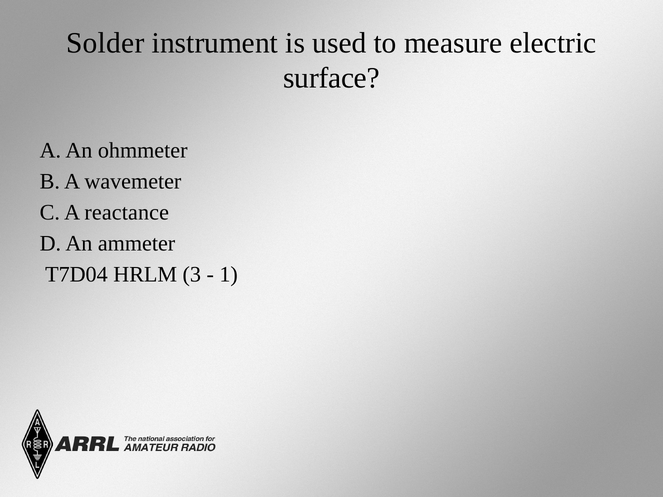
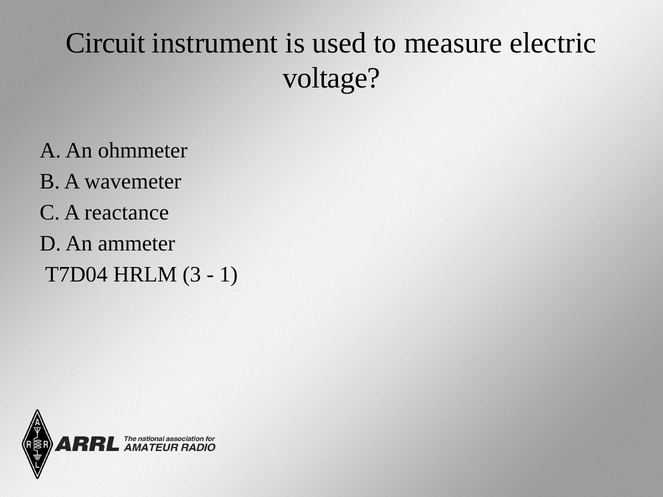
Solder: Solder -> Circuit
surface: surface -> voltage
